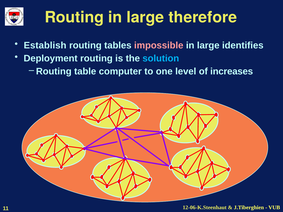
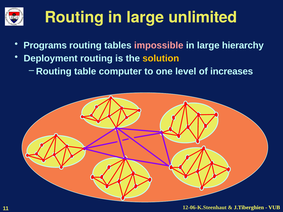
therefore: therefore -> unlimited
Establish: Establish -> Programs
identifies: identifies -> hierarchy
solution colour: light blue -> yellow
